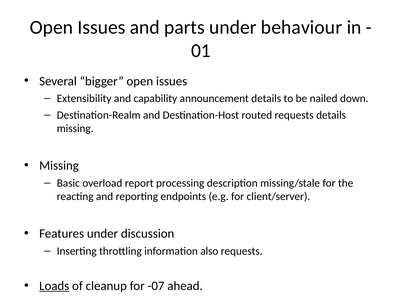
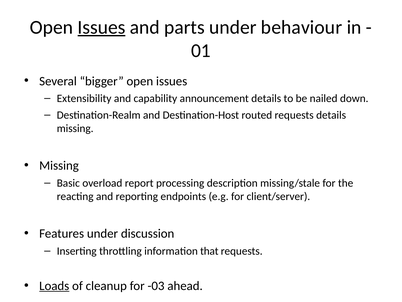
Issues at (101, 27) underline: none -> present
also: also -> that
-07: -07 -> -03
